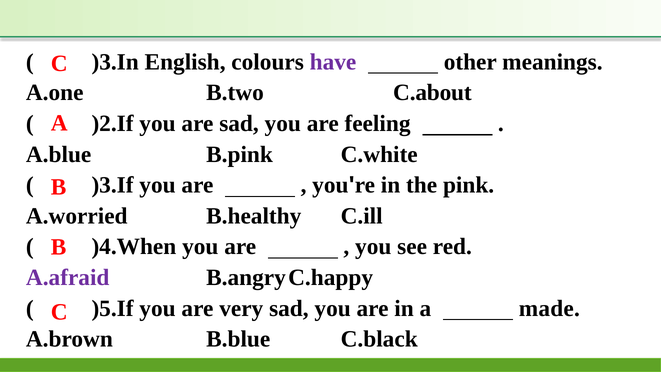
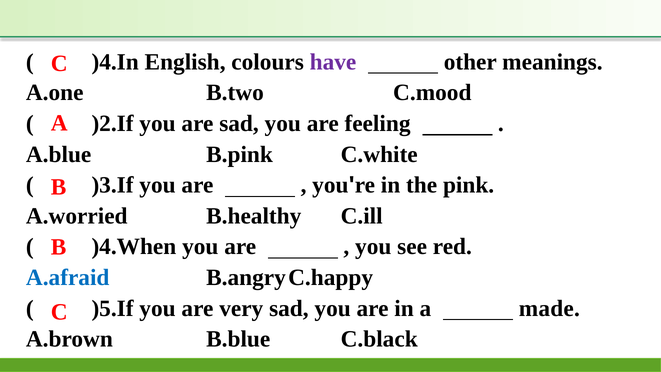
)3.In: )3.In -> )4.In
C.about: C.about -> C.mood
A.afraid colour: purple -> blue
